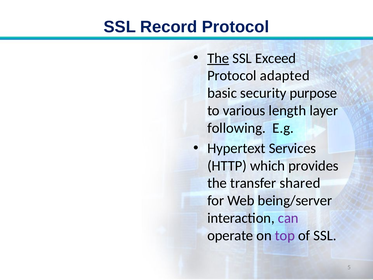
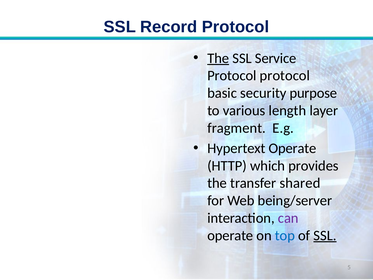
Exceed: Exceed -> Service
Protocol adapted: adapted -> protocol
following: following -> fragment
Hypertext Services: Services -> Operate
top colour: purple -> blue
SSL at (325, 235) underline: none -> present
